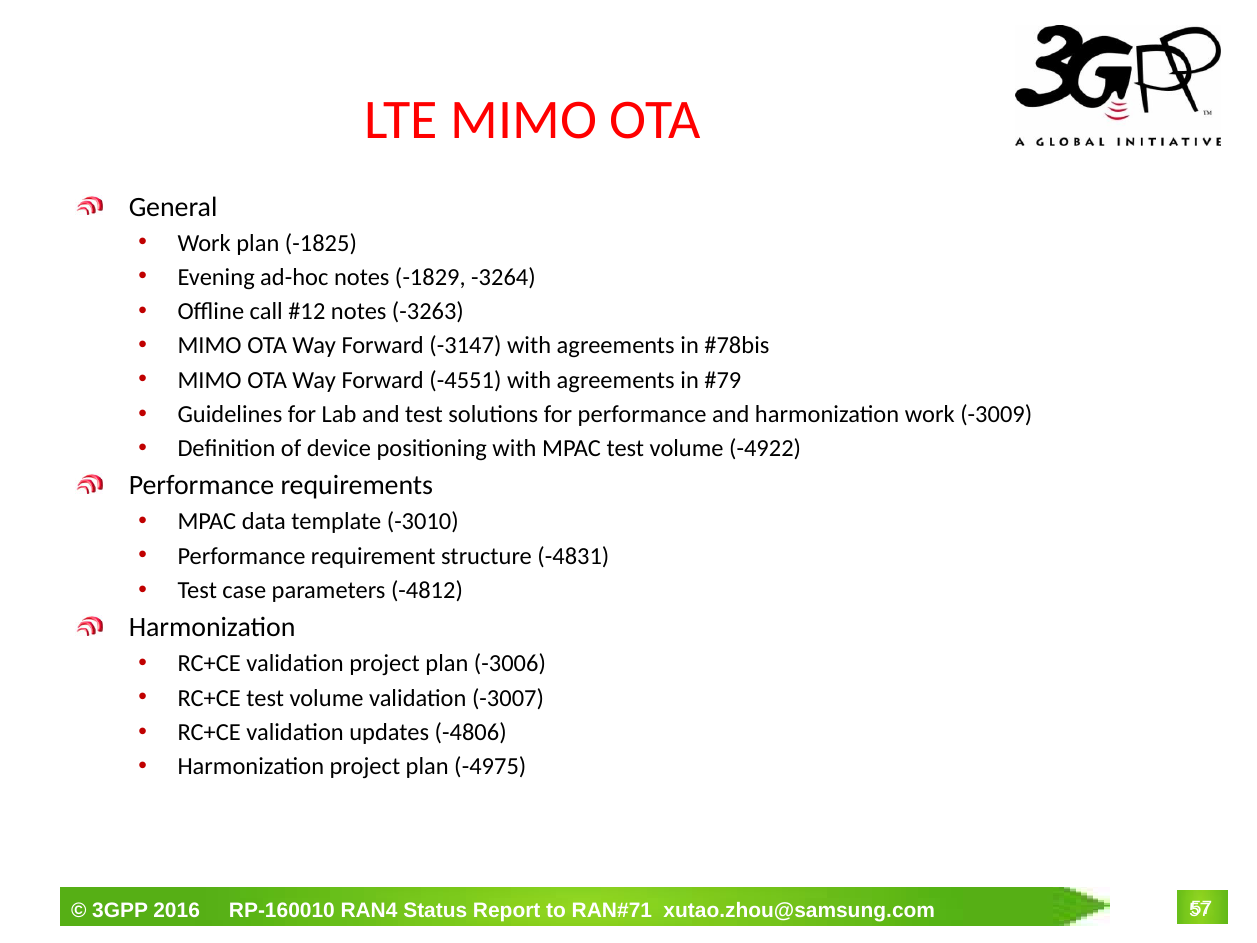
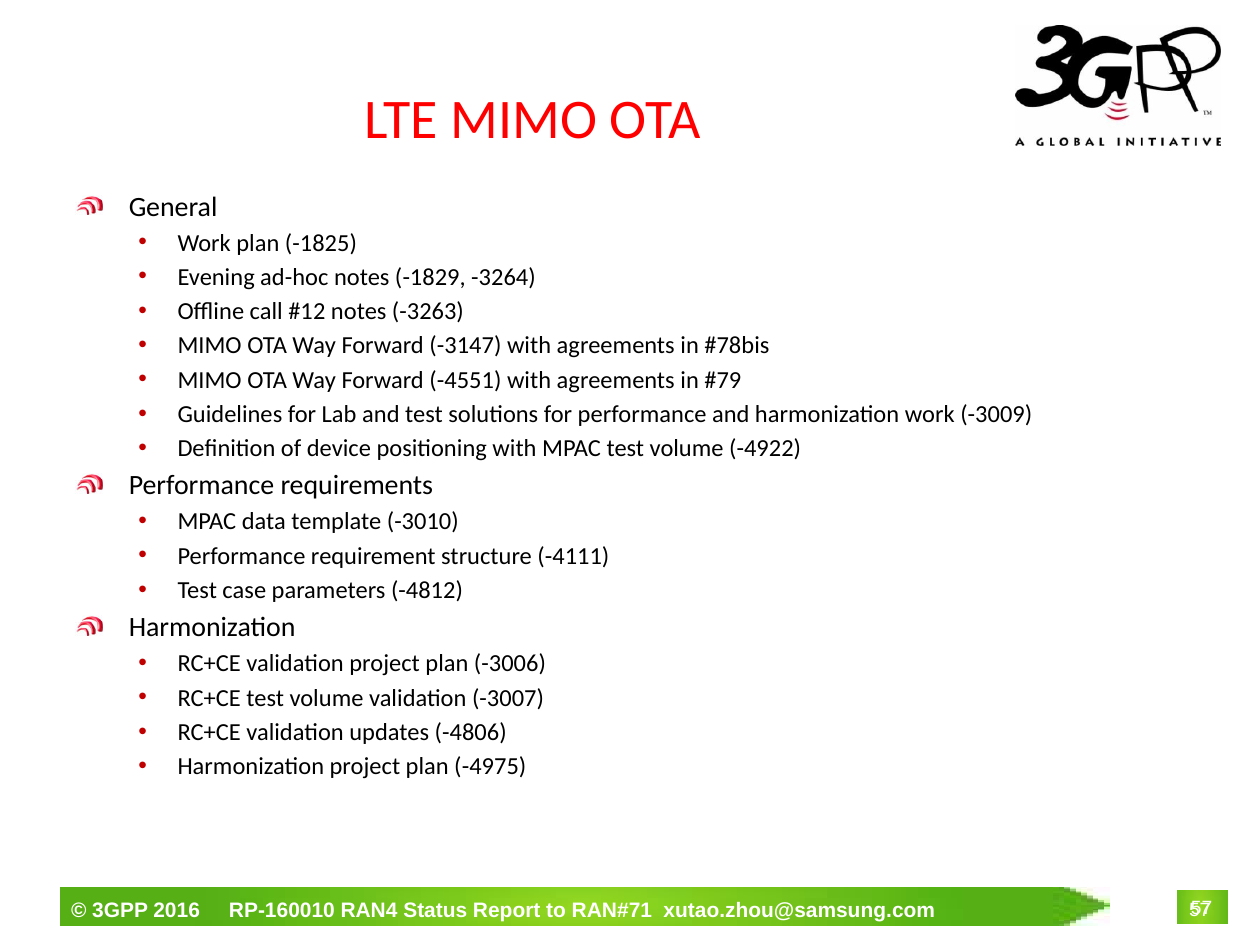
-4831: -4831 -> -4111
